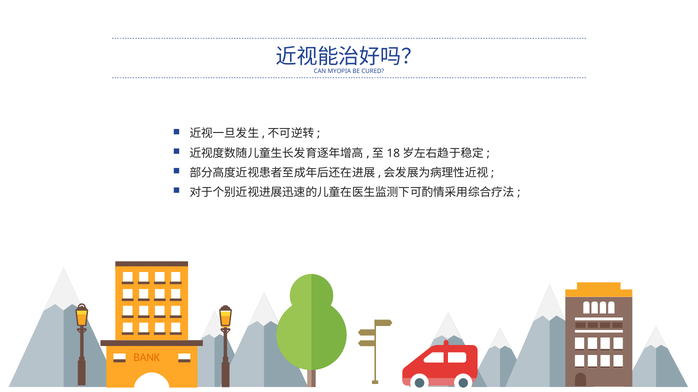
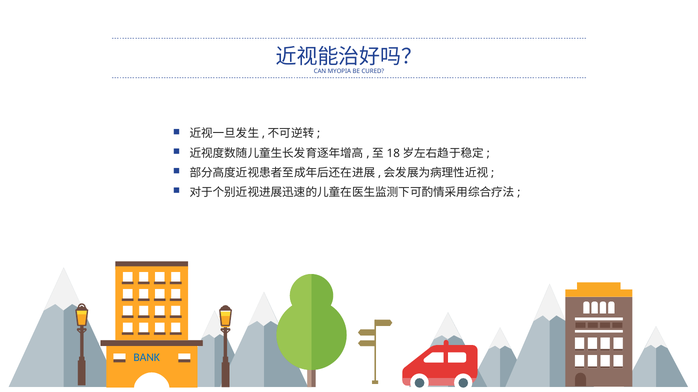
BANK colour: orange -> blue
